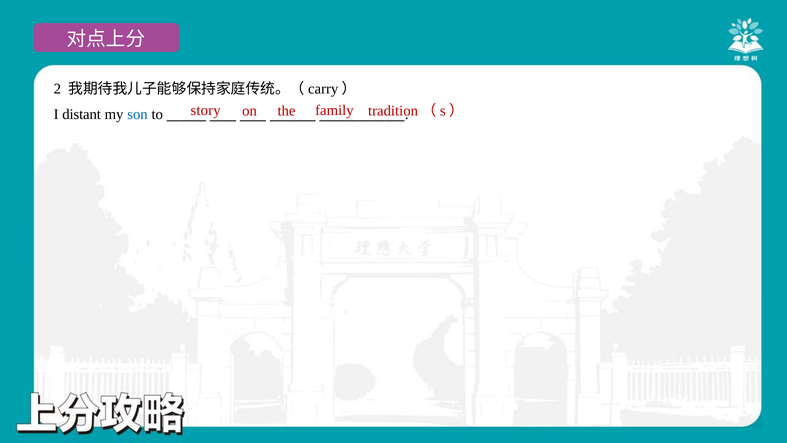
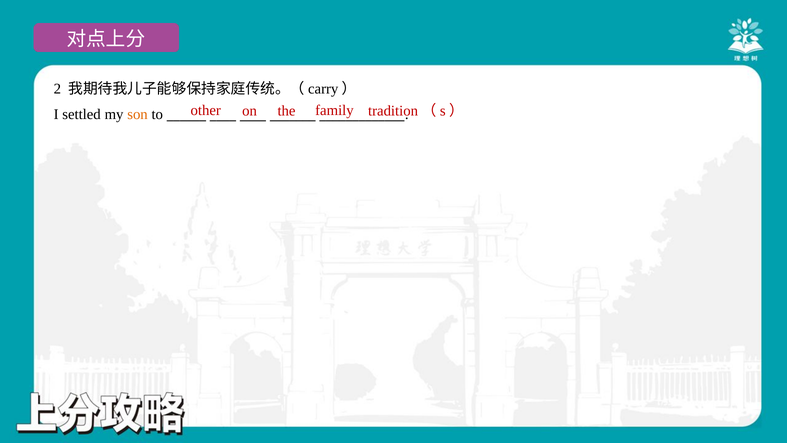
story: story -> other
distant: distant -> settled
son colour: blue -> orange
